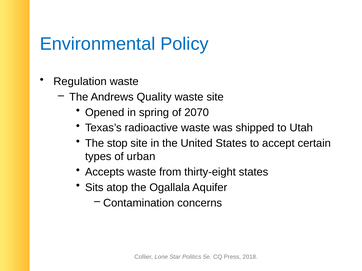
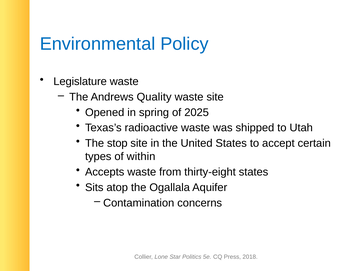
Regulation: Regulation -> Legislature
2070: 2070 -> 2025
urban: urban -> within
